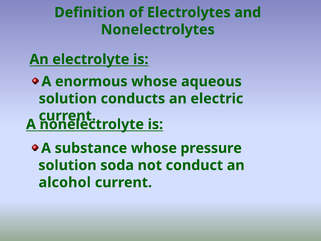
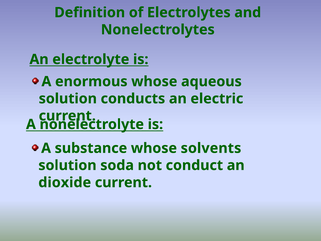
pressure: pressure -> solvents
alcohol: alcohol -> dioxide
